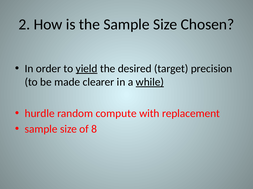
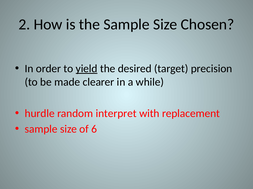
while underline: present -> none
compute: compute -> interpret
8: 8 -> 6
